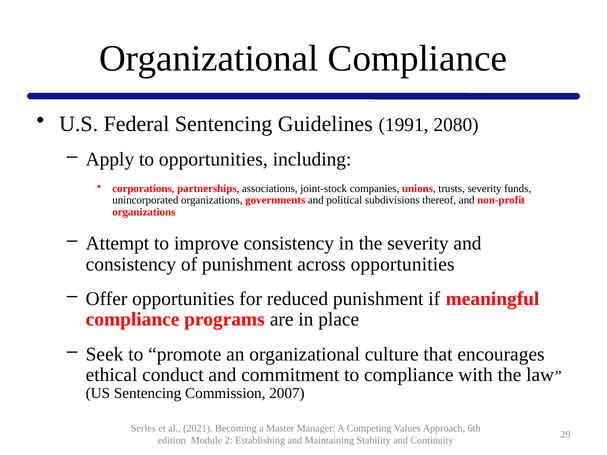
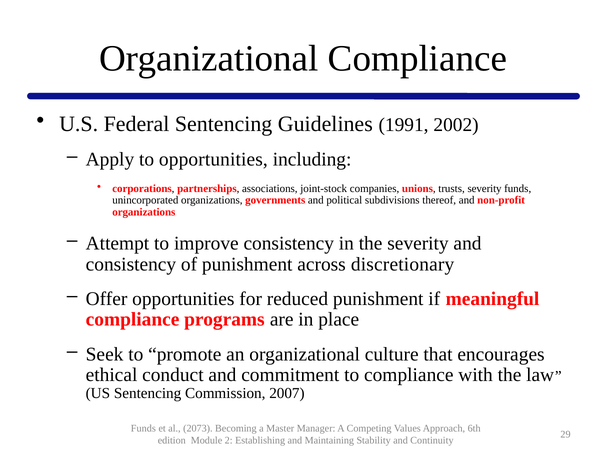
2080: 2080 -> 2002
across opportunities: opportunities -> discretionary
Series at (143, 429): Series -> Funds
2021: 2021 -> 2073
